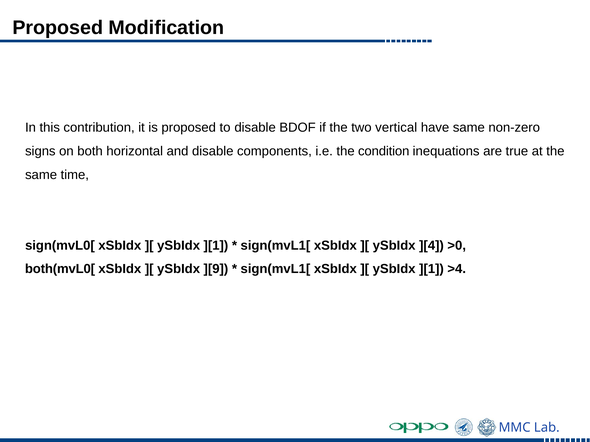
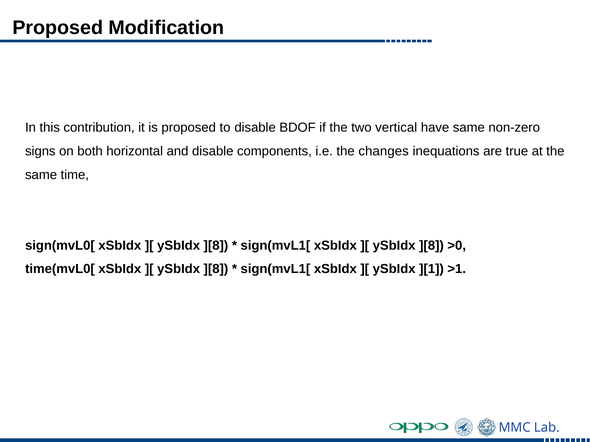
condition: condition -> changes
][1 at (216, 246): ][1 -> ][8
][4 at (431, 246): ][4 -> ][8
both(mvL0[: both(mvL0[ -> time(mvL0[
][9 at (216, 269): ][9 -> ][8
>4: >4 -> >1
